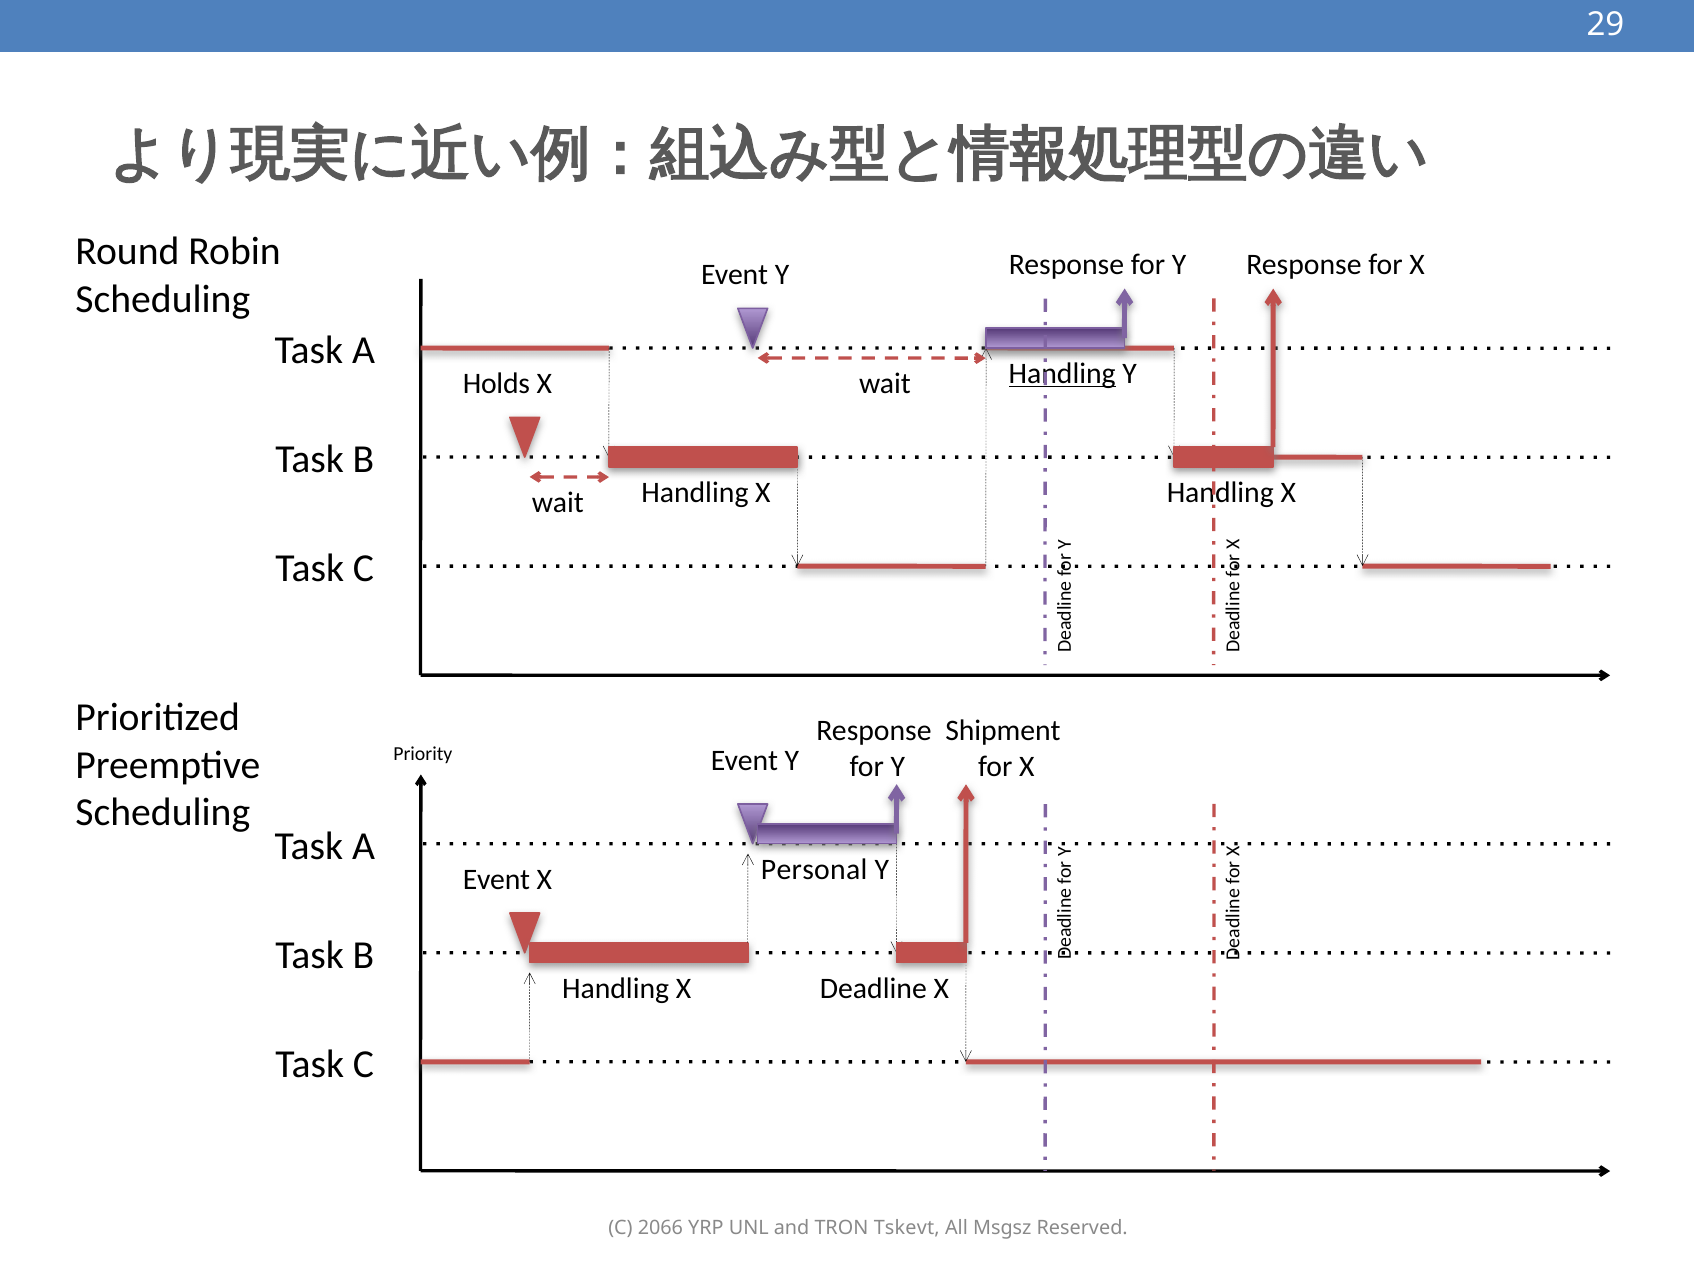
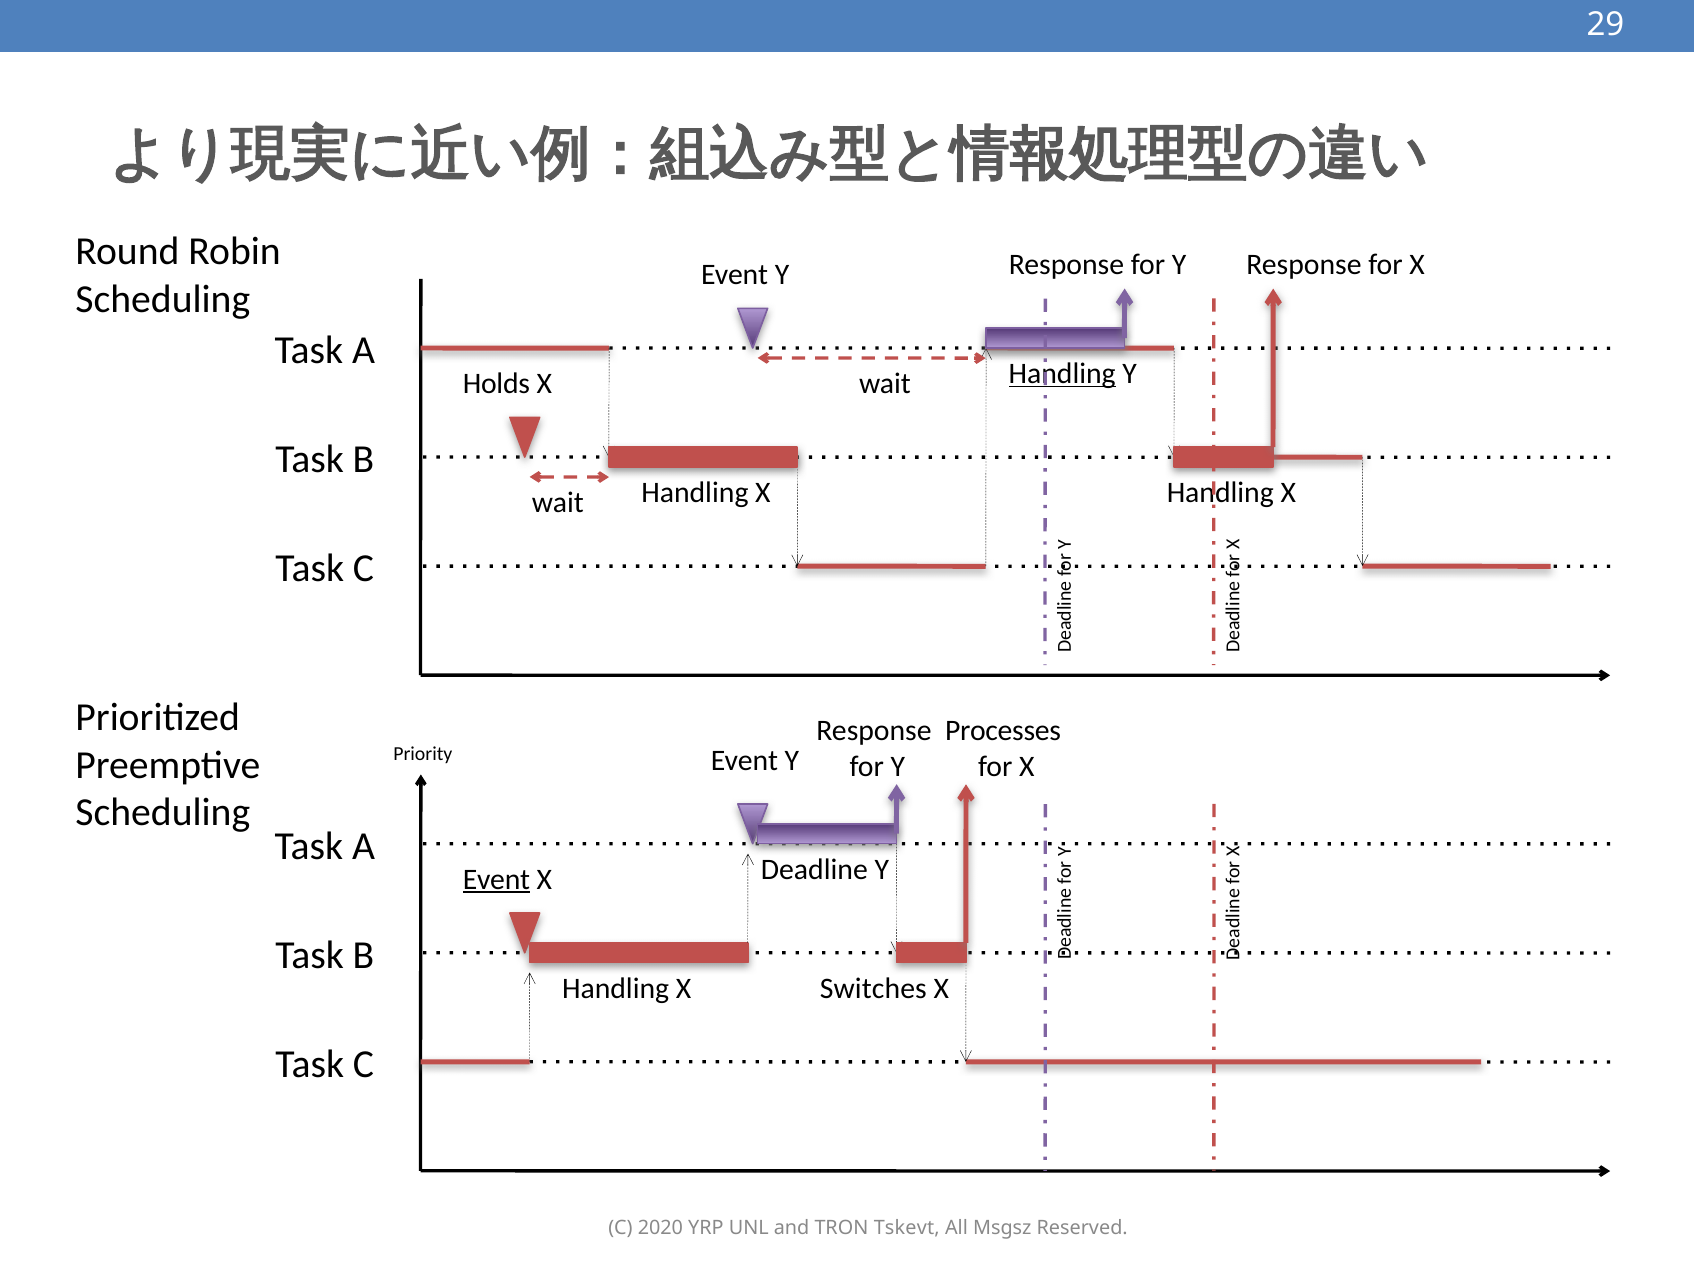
Shipment: Shipment -> Processes
Personal: Personal -> Deadline
Event at (496, 879) underline: none -> present
Deadline: Deadline -> Switches
2066: 2066 -> 2020
